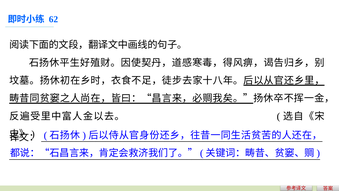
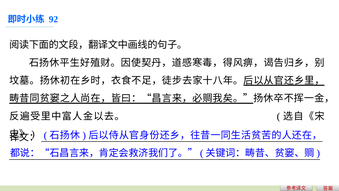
62: 62 -> 92
